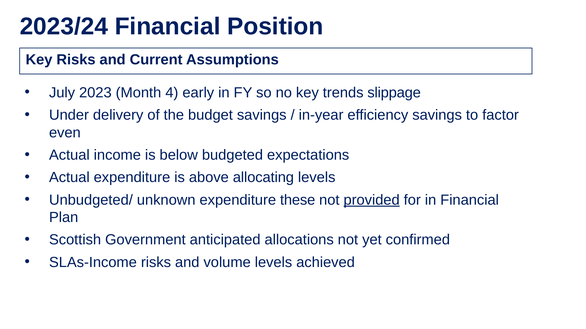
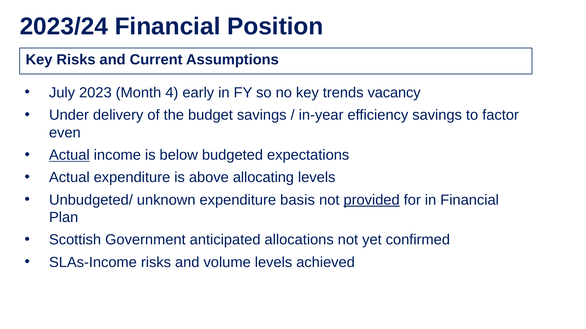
slippage: slippage -> vacancy
Actual at (69, 155) underline: none -> present
these: these -> basis
